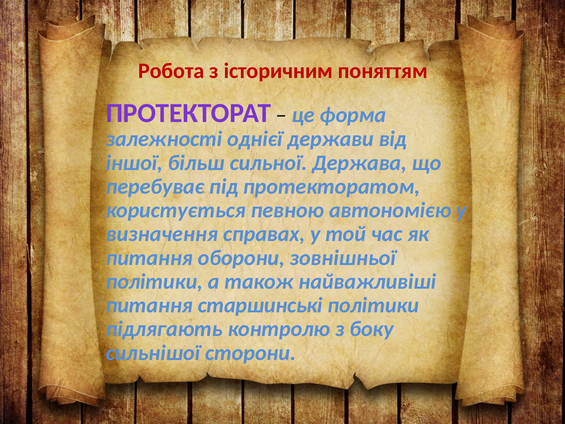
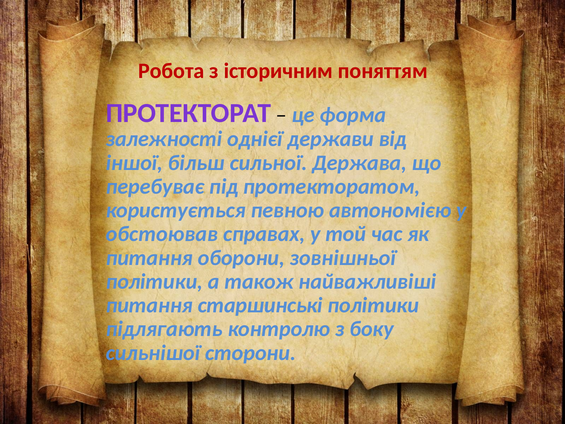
визначення: визначення -> обстоював
